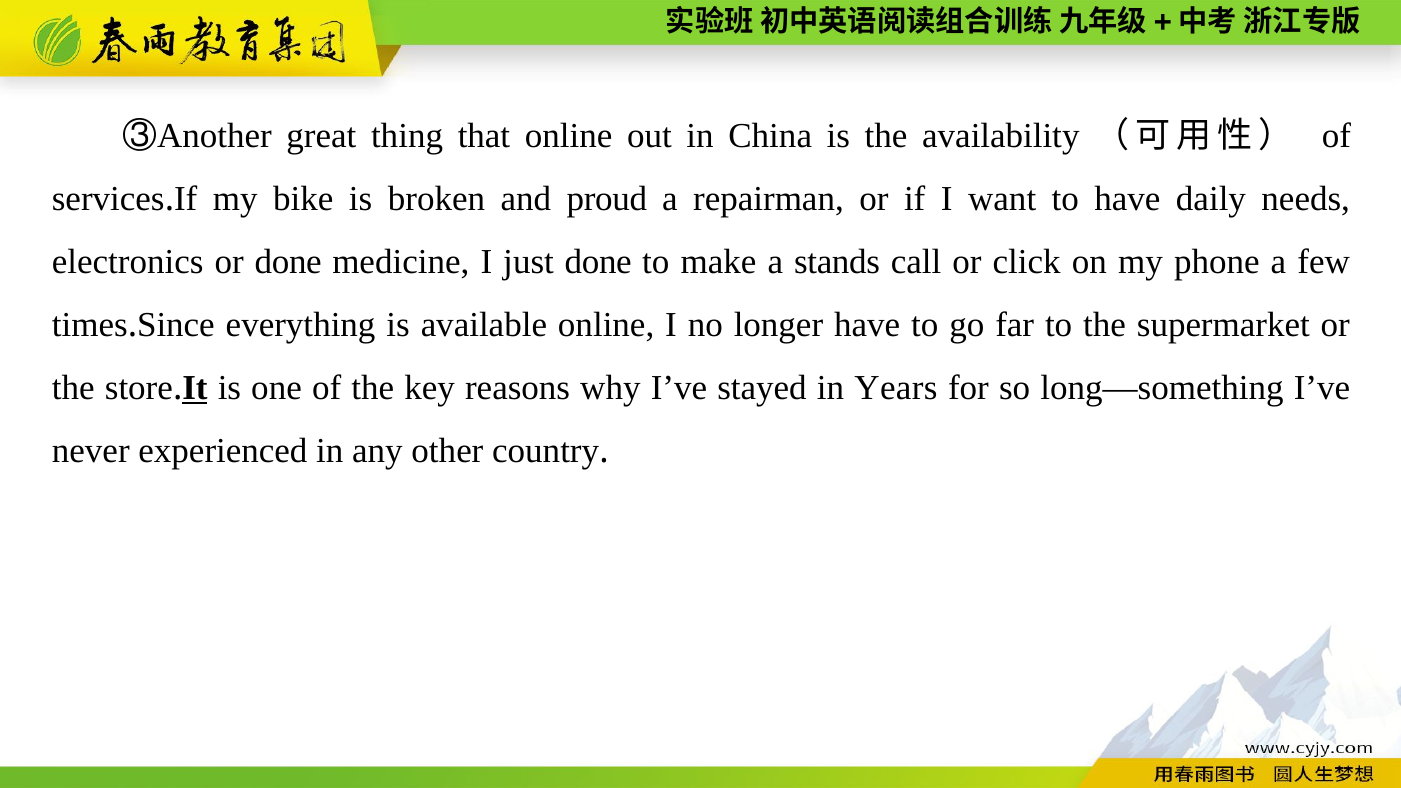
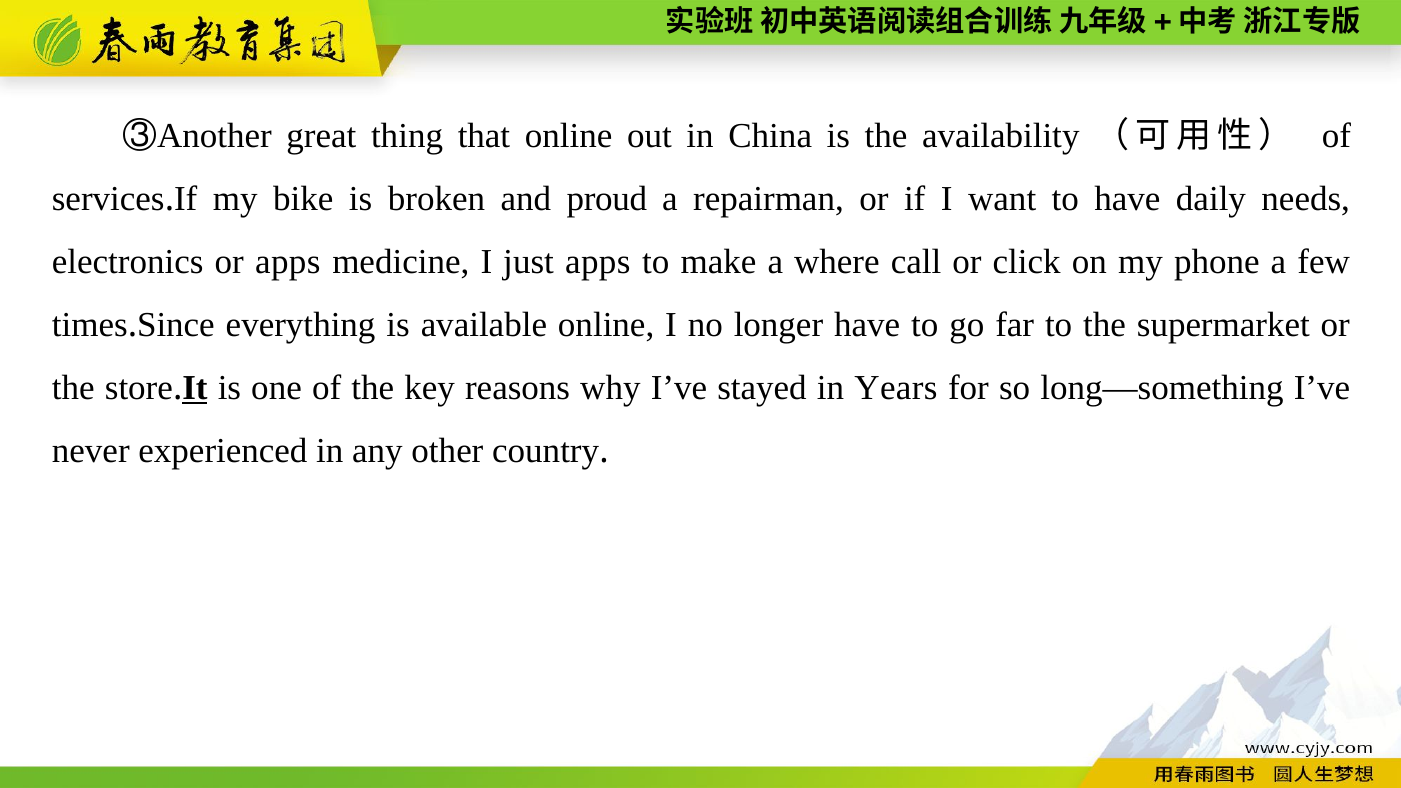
or done: done -> apps
just done: done -> apps
stands: stands -> where
